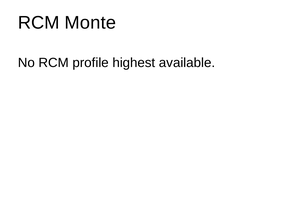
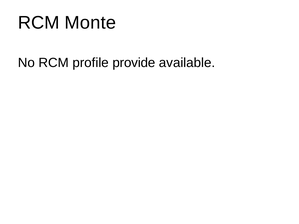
highest: highest -> provide
